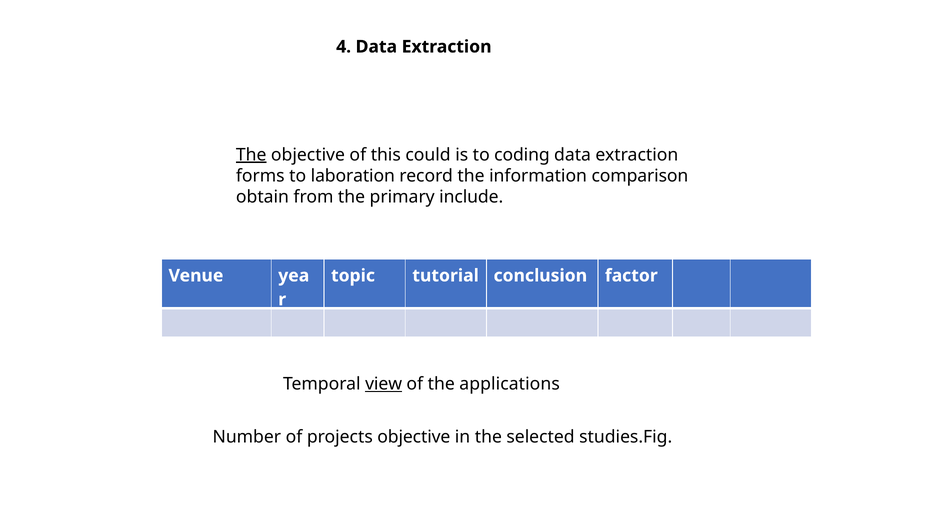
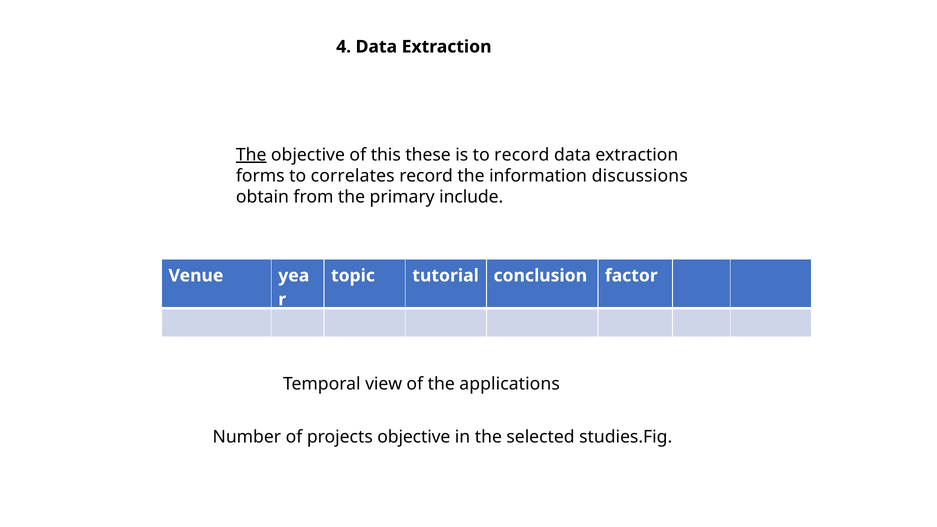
could: could -> these
to coding: coding -> record
laboration: laboration -> correlates
comparison: comparison -> discussions
view underline: present -> none
